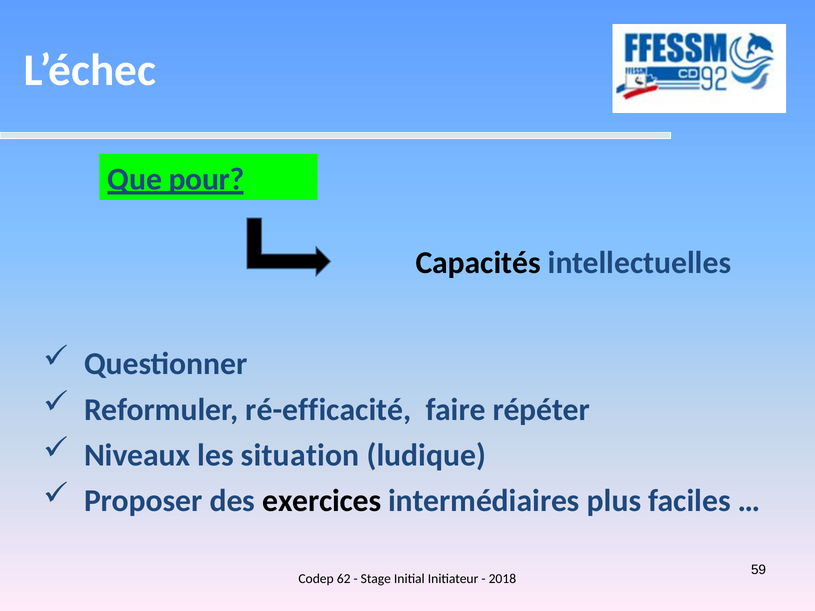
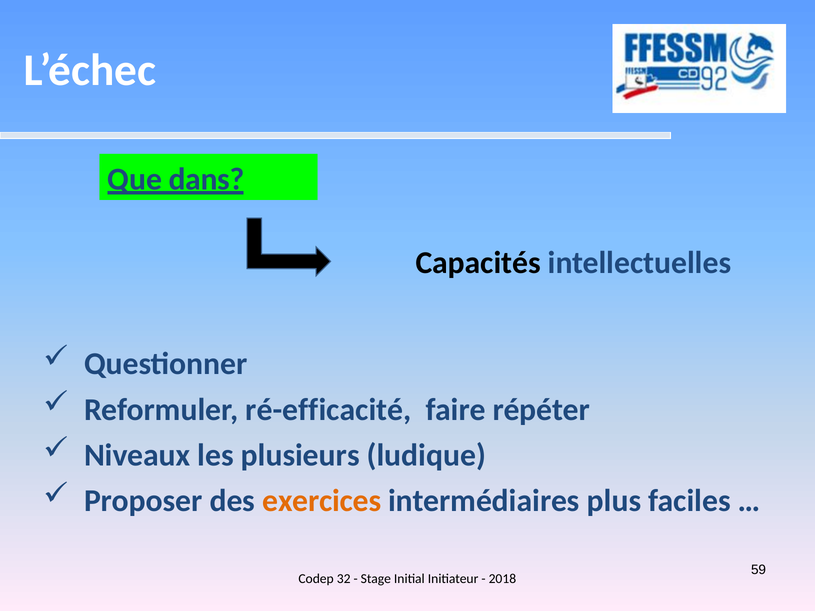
pour: pour -> dans
situation: situation -> plusieurs
exercices colour: black -> orange
62: 62 -> 32
